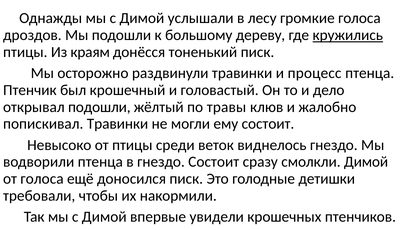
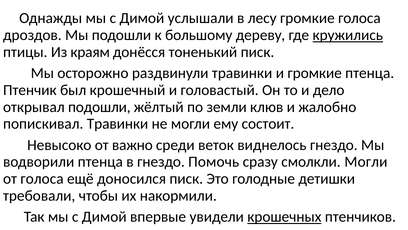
и процесс: процесс -> громкие
травы: травы -> земли
от птицы: птицы -> важно
гнездо Состоит: Состоит -> Помочь
смолкли Димой: Димой -> Могли
крошечных underline: none -> present
